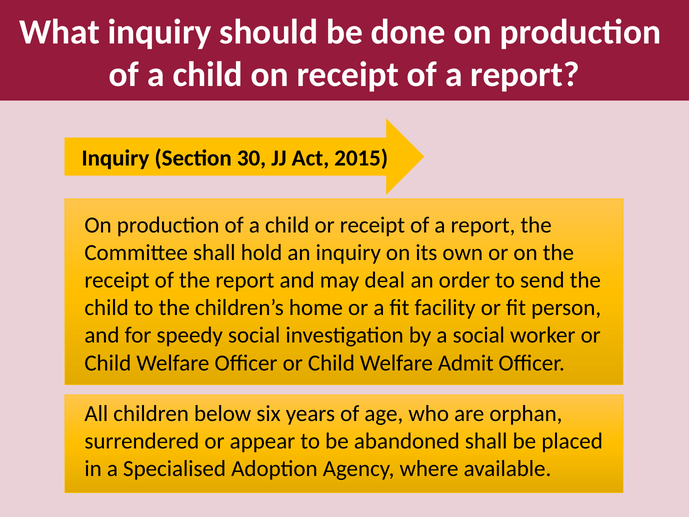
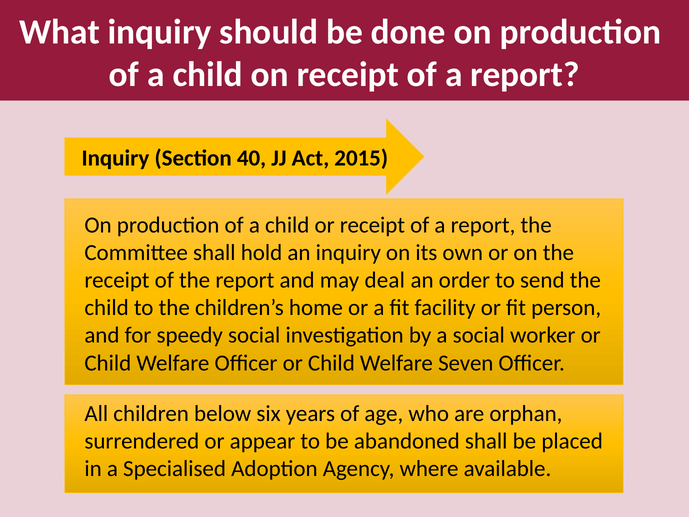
30: 30 -> 40
Admit: Admit -> Seven
